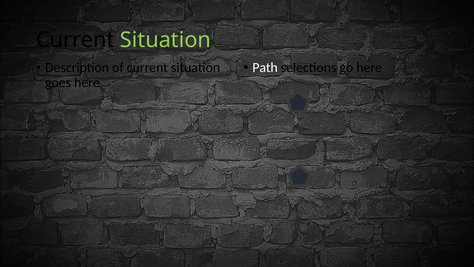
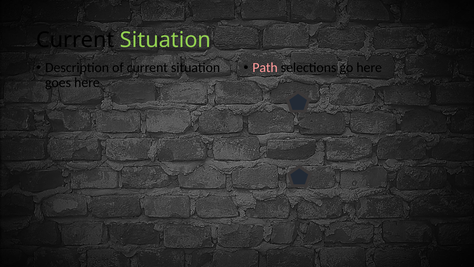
Path colour: white -> pink
